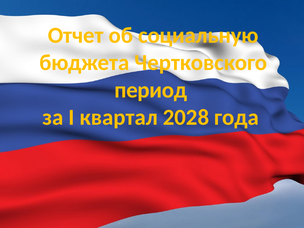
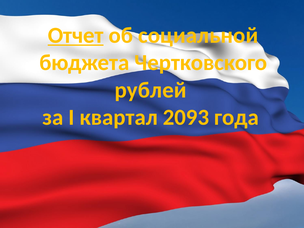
Отчет underline: none -> present
социальную: социальную -> социальной
период: период -> рублей
2028: 2028 -> 2093
